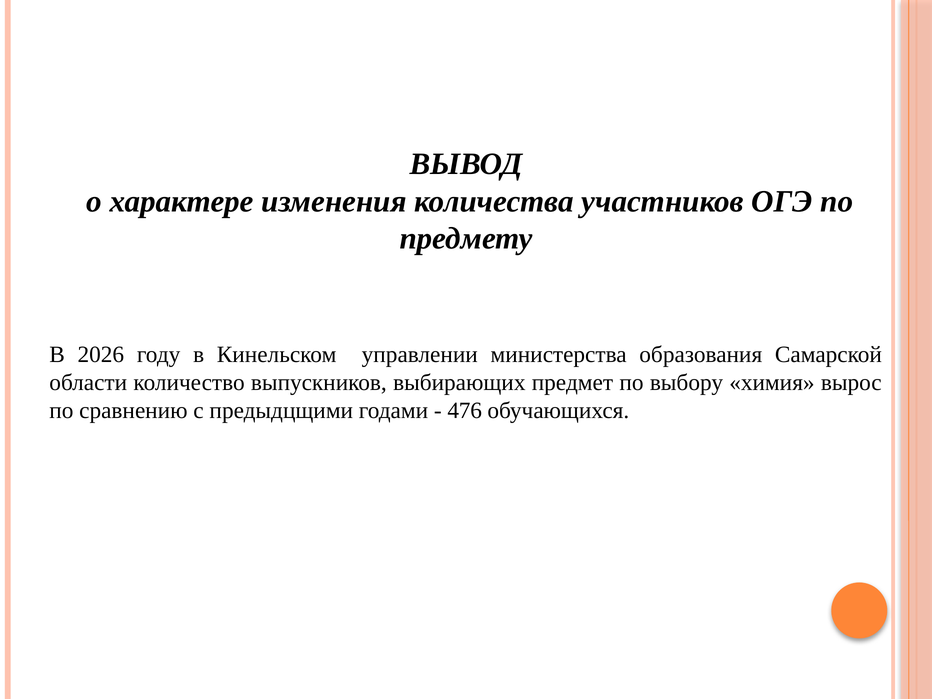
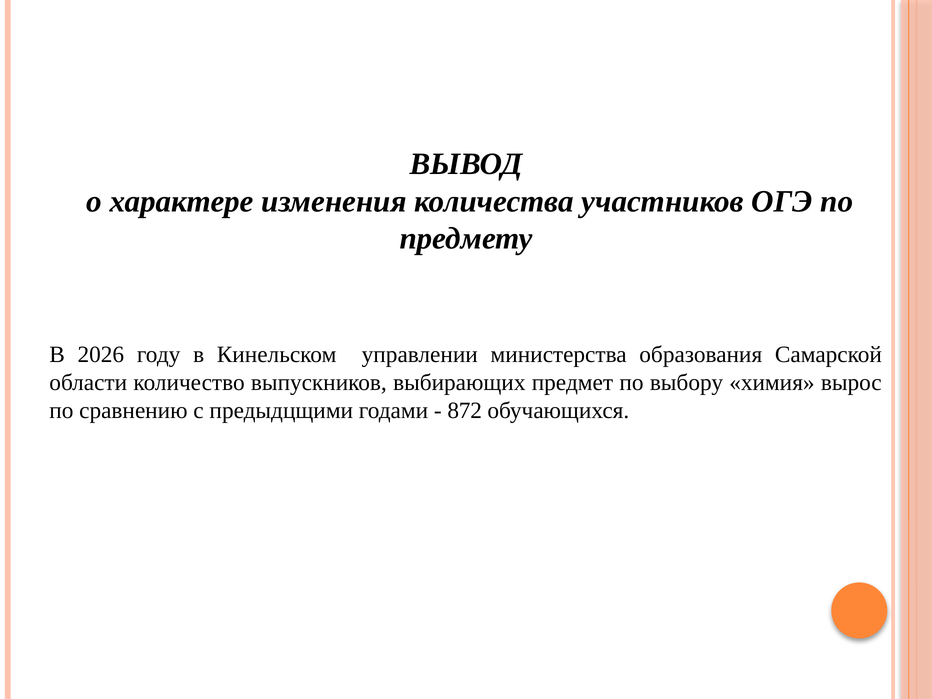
476: 476 -> 872
